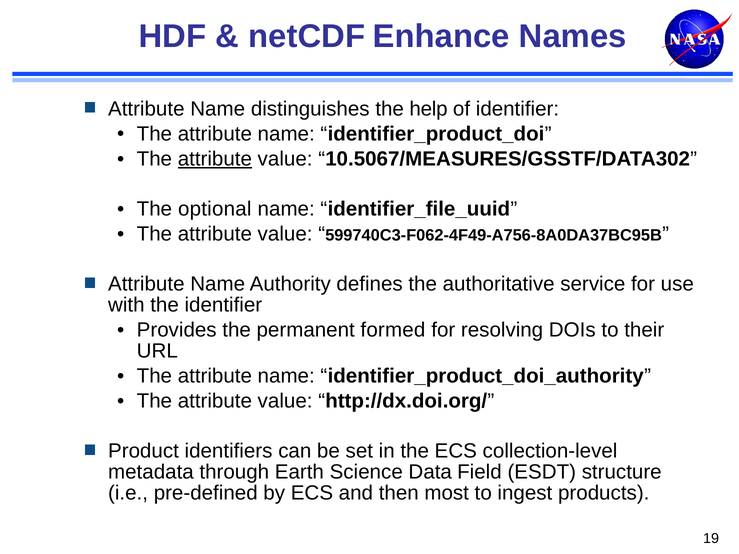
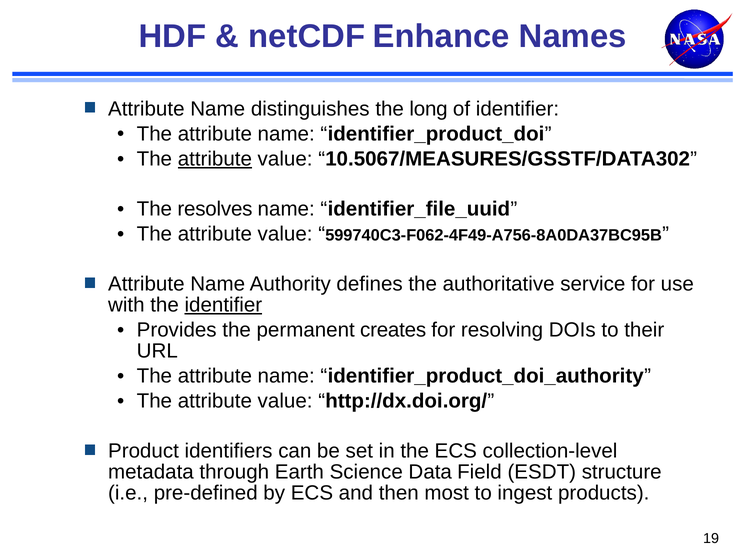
help: help -> long
optional: optional -> resolves
identifier at (223, 305) underline: none -> present
formed: formed -> creates
